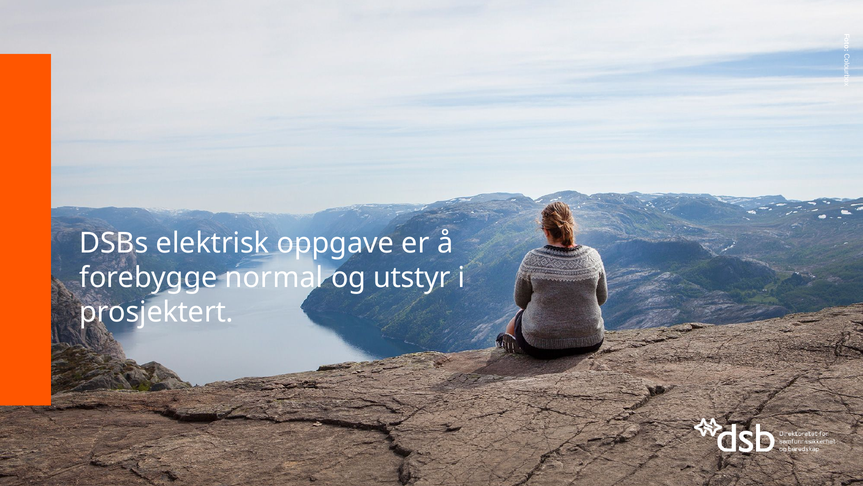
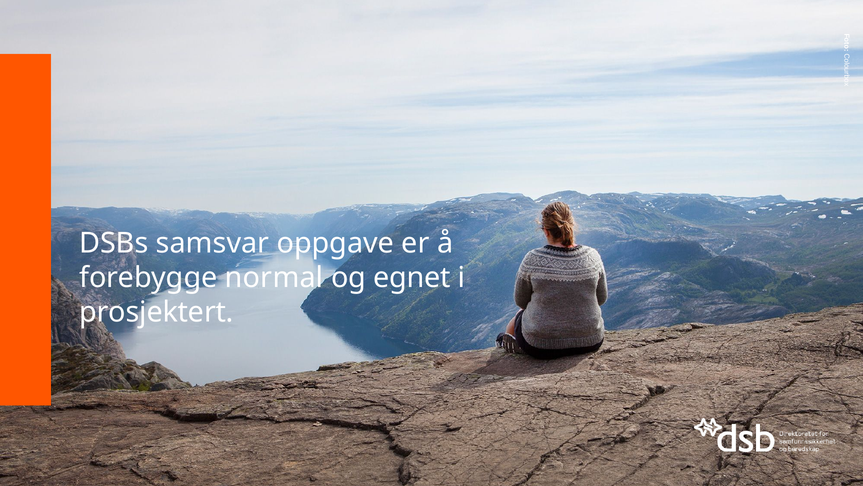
elektrisk: elektrisk -> samsvar
utstyr: utstyr -> egnet
